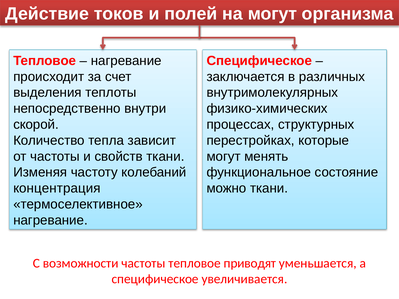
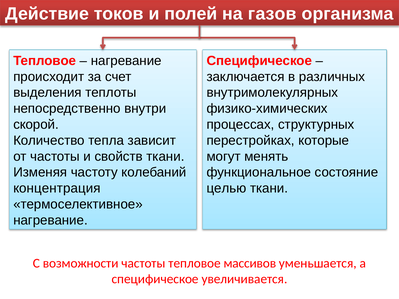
на могут: могут -> газов
можно: можно -> целью
приводят: приводят -> массивов
